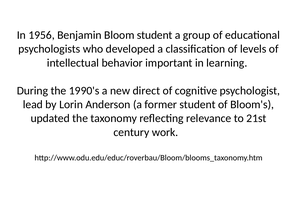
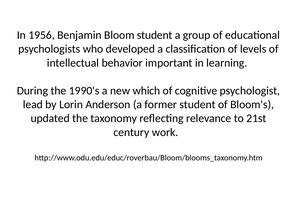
direct: direct -> which
